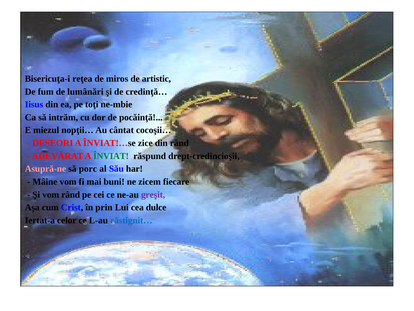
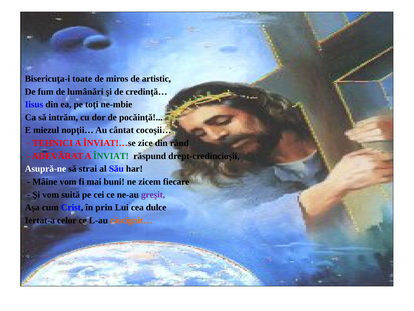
reţea: reţea -> toate
DESEORI: DESEORI -> TEHNICI
Asupră-ne colour: pink -> white
porc: porc -> strai
vom rând: rând -> suită
răstignit… colour: blue -> orange
